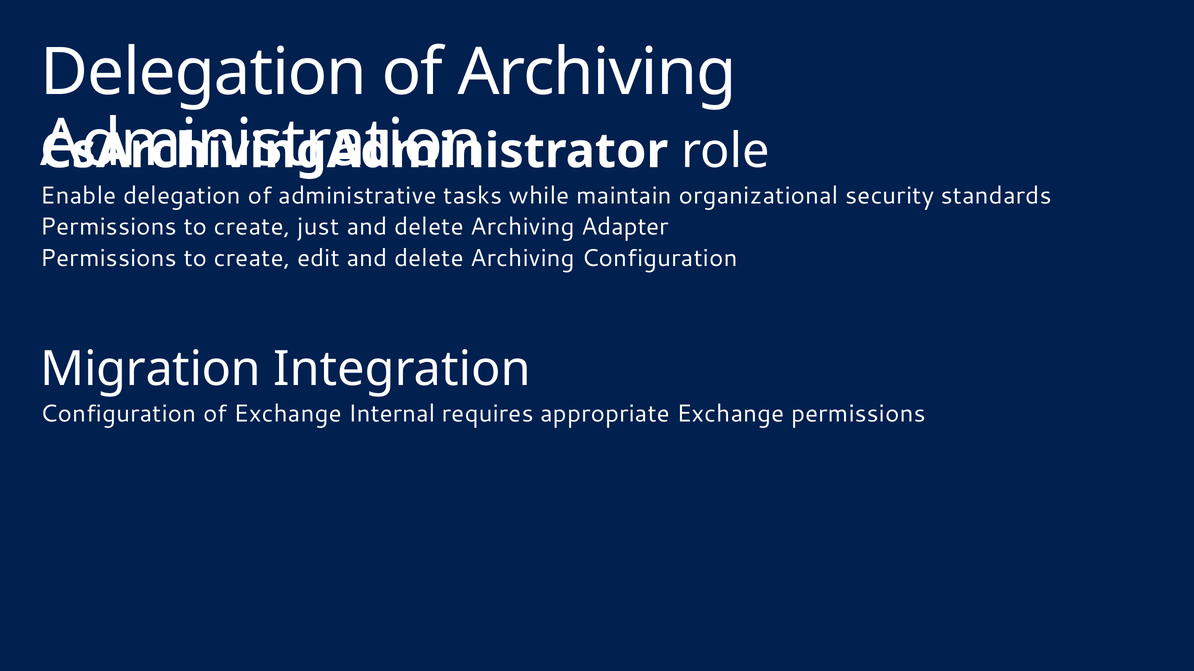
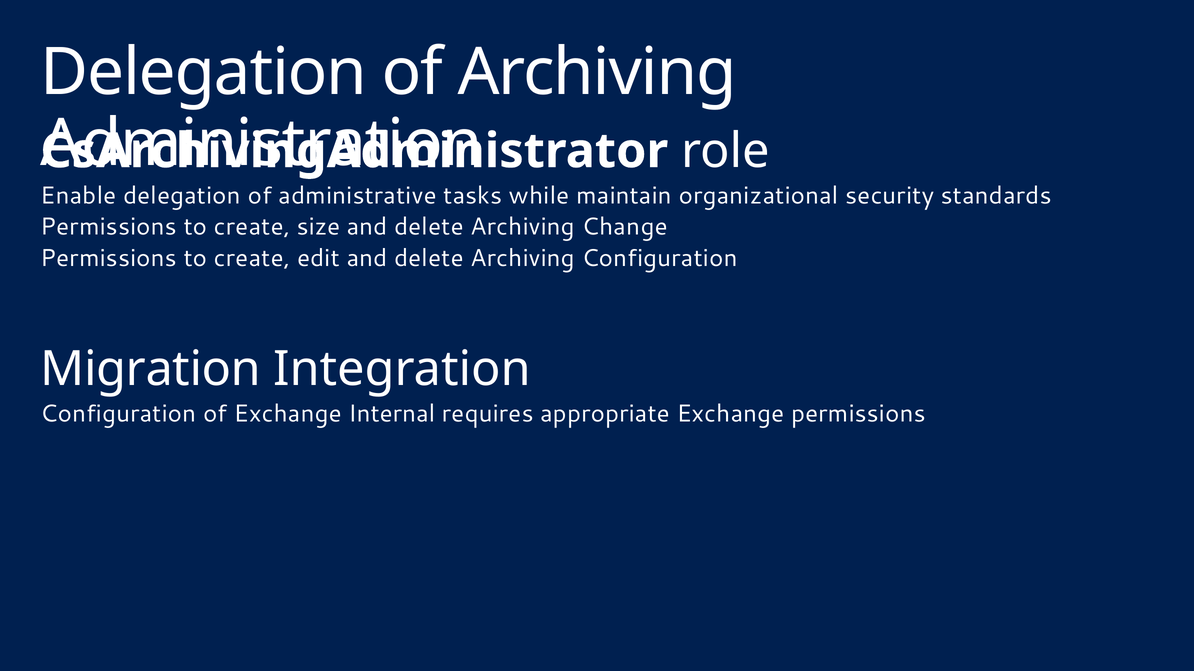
just: just -> size
Adapter: Adapter -> Change
